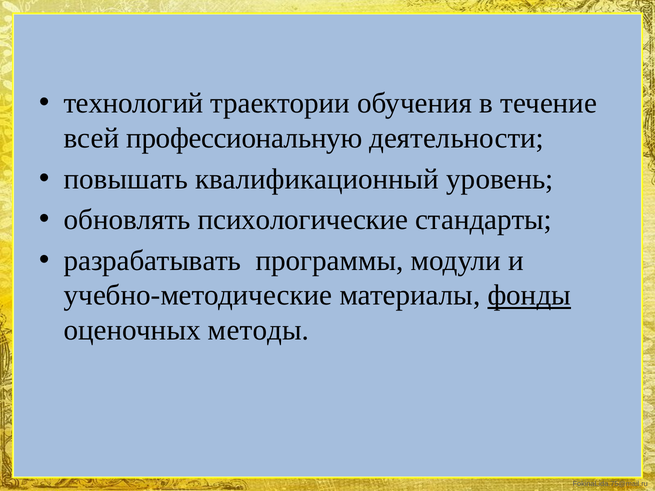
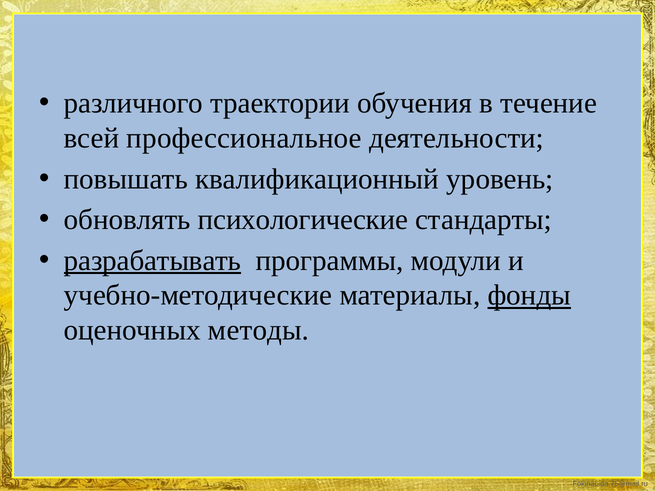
технологий: технологий -> различного
профессиональную: профессиональную -> профессиональное
разрабатывать underline: none -> present
